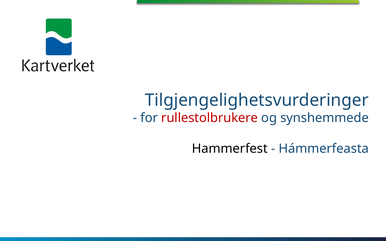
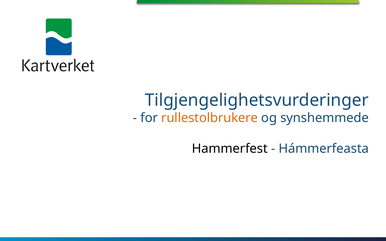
rullestolbrukere colour: red -> orange
